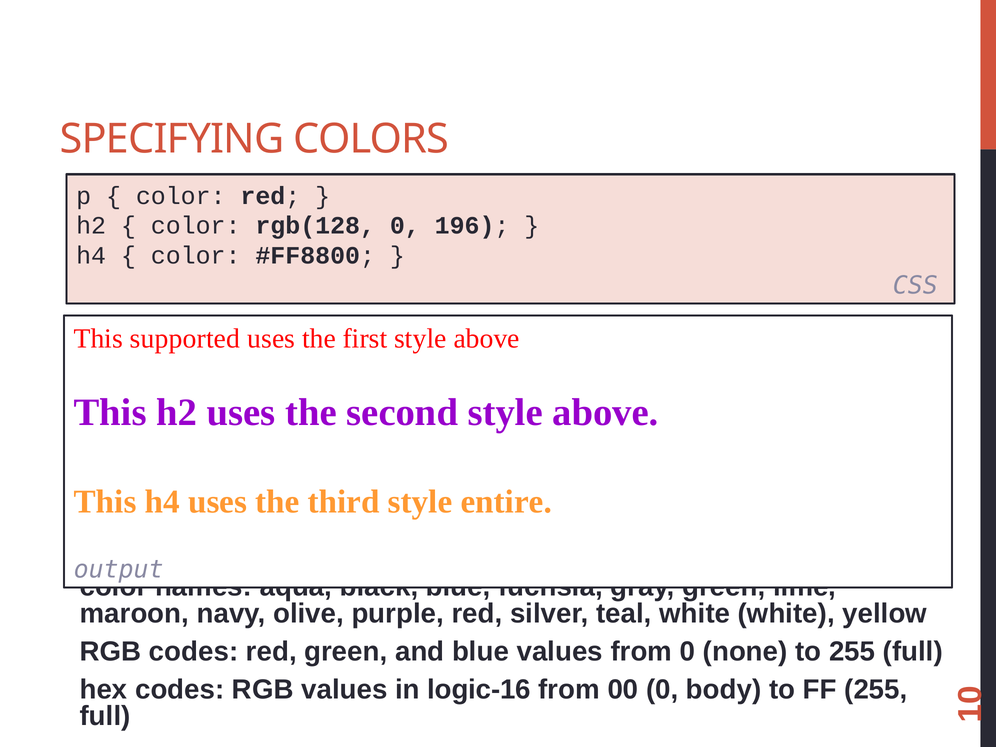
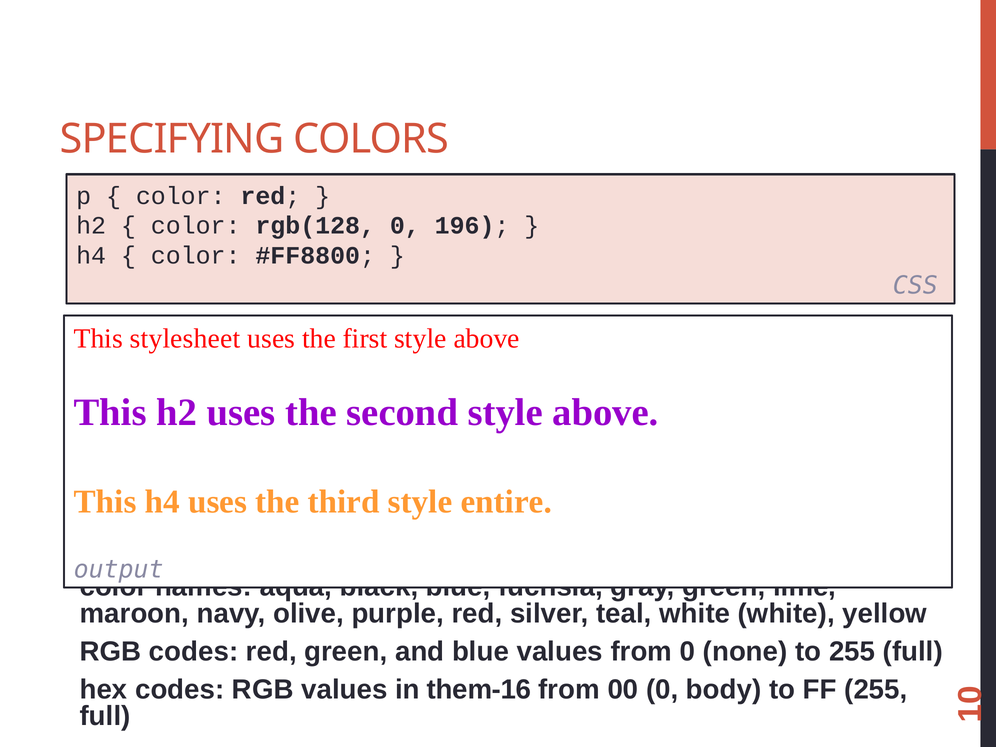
supported: supported -> stylesheet
logic-16: logic-16 -> them-16
